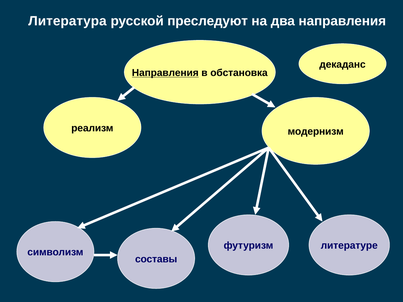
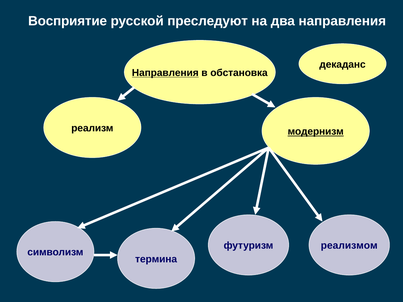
Литература: Литература -> Восприятие
модернизм underline: none -> present
литературе: литературе -> реализмом
составы: составы -> термина
